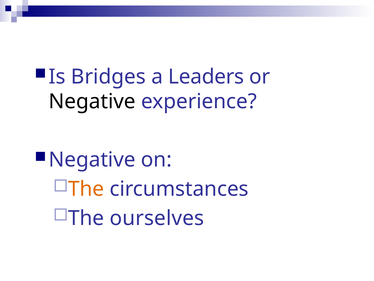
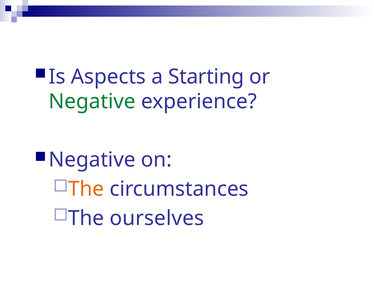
Bridges: Bridges -> Aspects
Leaders: Leaders -> Starting
Negative at (92, 101) colour: black -> green
